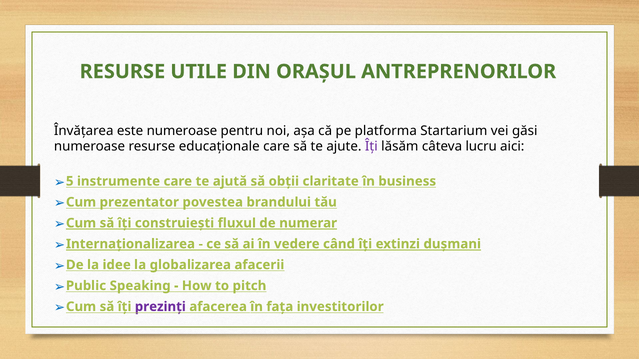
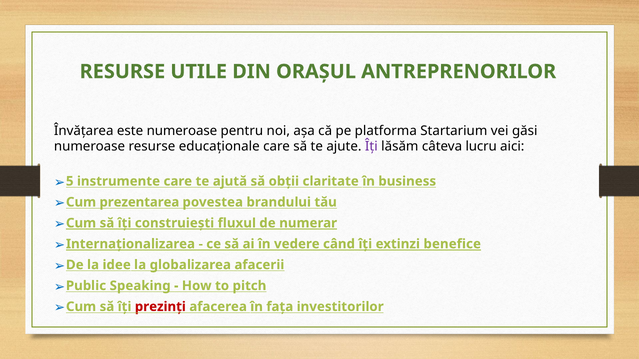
prezentator: prezentator -> prezentarea
dușmani: dușmani -> benefice
prezinți colour: purple -> red
